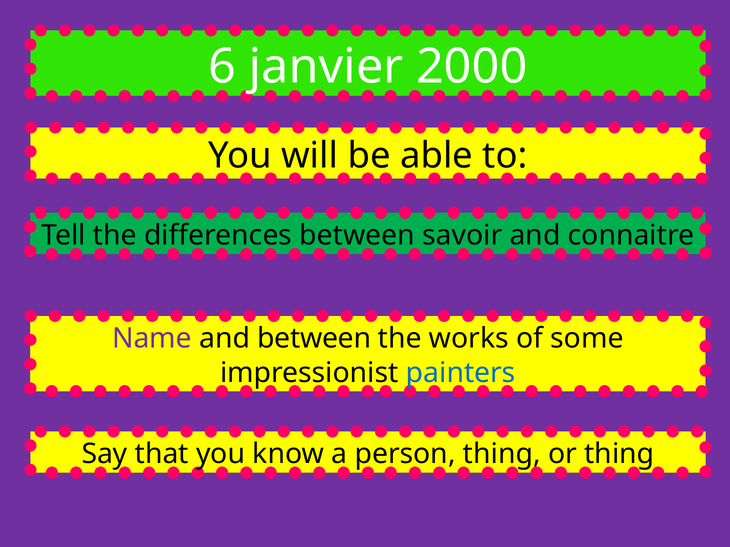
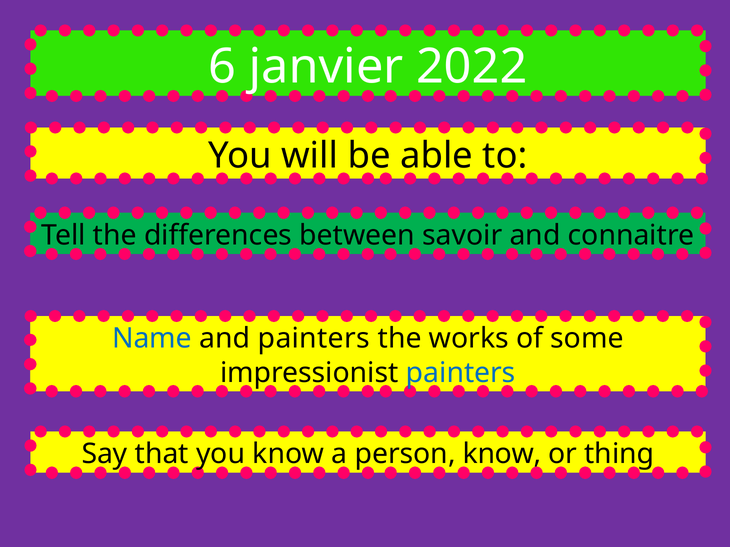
2000: 2000 -> 2022
Name colour: purple -> blue
and between: between -> painters
person thing: thing -> know
